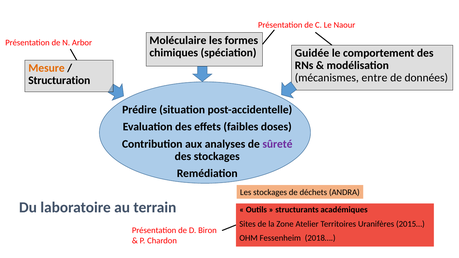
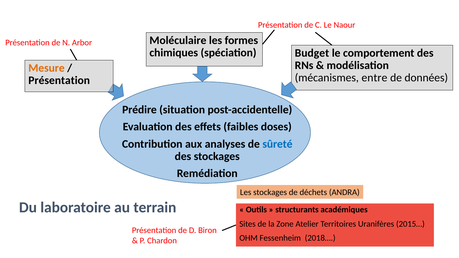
Guidée: Guidée -> Budget
Structuration at (59, 80): Structuration -> Présentation
sûreté colour: purple -> blue
